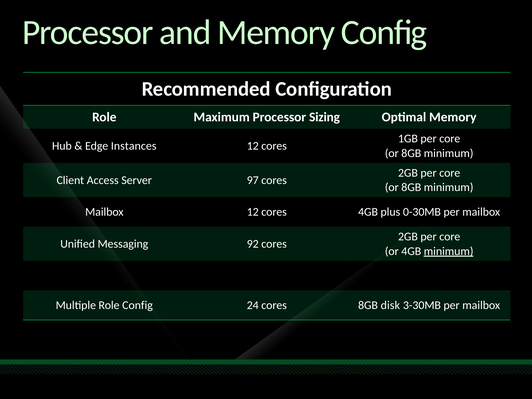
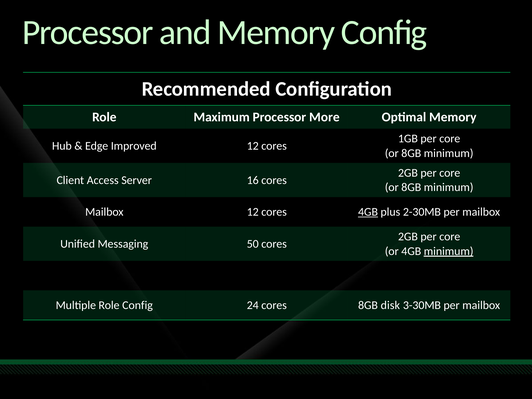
Sizing: Sizing -> More
Instances: Instances -> Improved
97: 97 -> 16
4GB at (368, 212) underline: none -> present
0-30MB: 0-30MB -> 2-30MB
92: 92 -> 50
